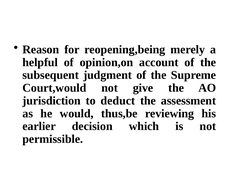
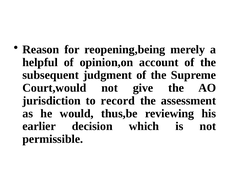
deduct: deduct -> record
